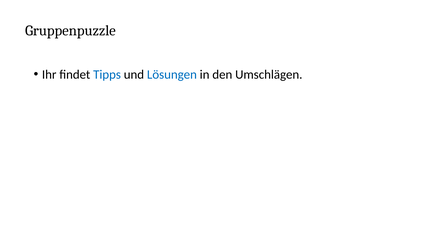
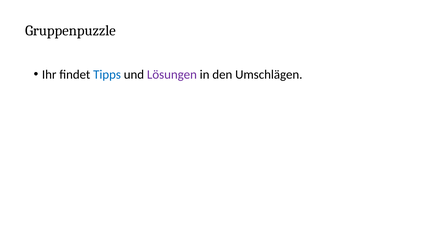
Lösungen colour: blue -> purple
